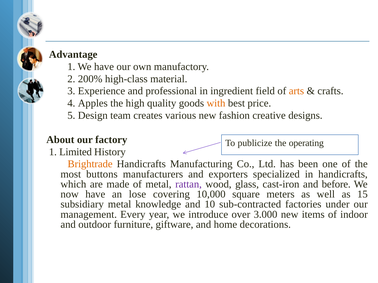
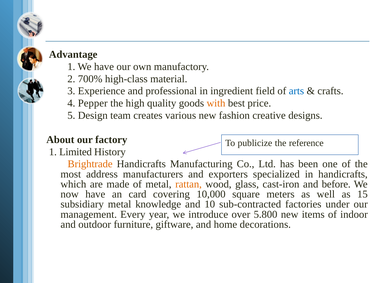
200%: 200% -> 700%
arts colour: orange -> blue
Apples: Apples -> Pepper
operating: operating -> reference
buttons: buttons -> address
rattan colour: purple -> orange
lose: lose -> card
3.000: 3.000 -> 5.800
